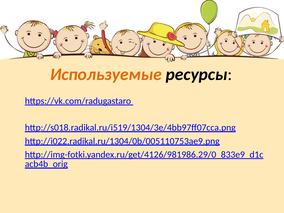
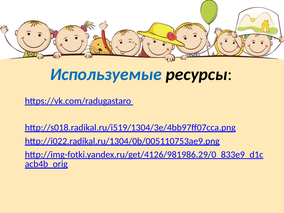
Используемые colour: orange -> blue
